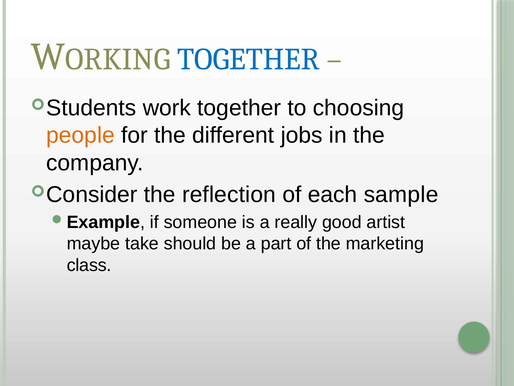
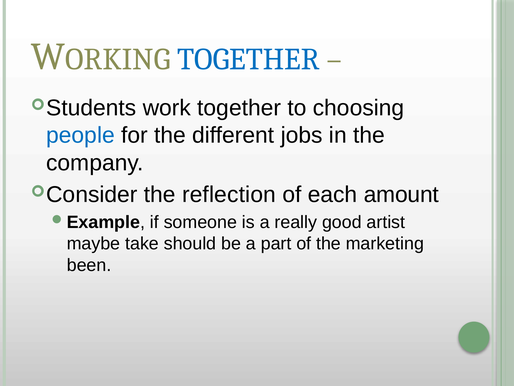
people colour: orange -> blue
sample: sample -> amount
class: class -> been
